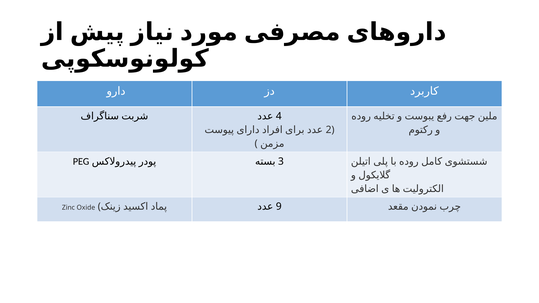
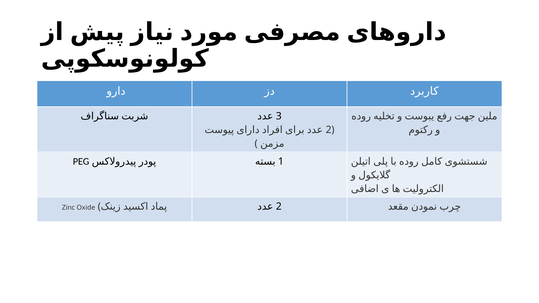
4: 4 -> 3
3: 3 -> 1
Oxide 9: 9 -> 2
